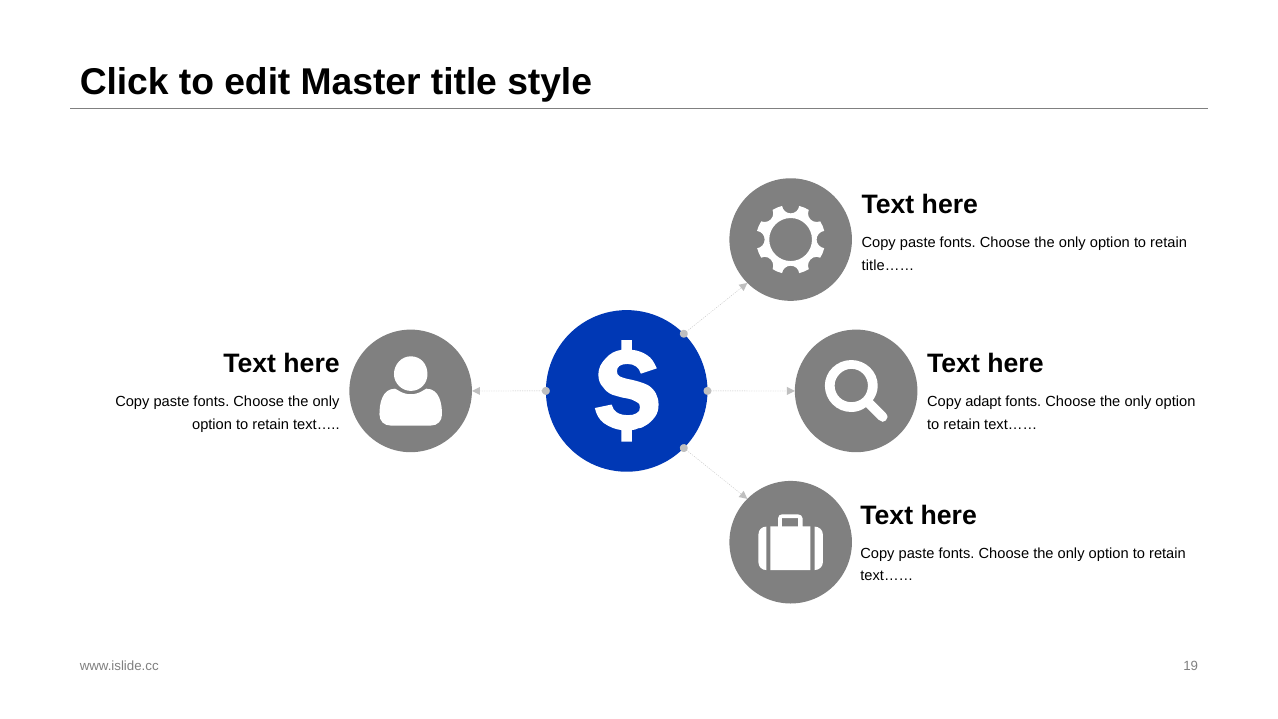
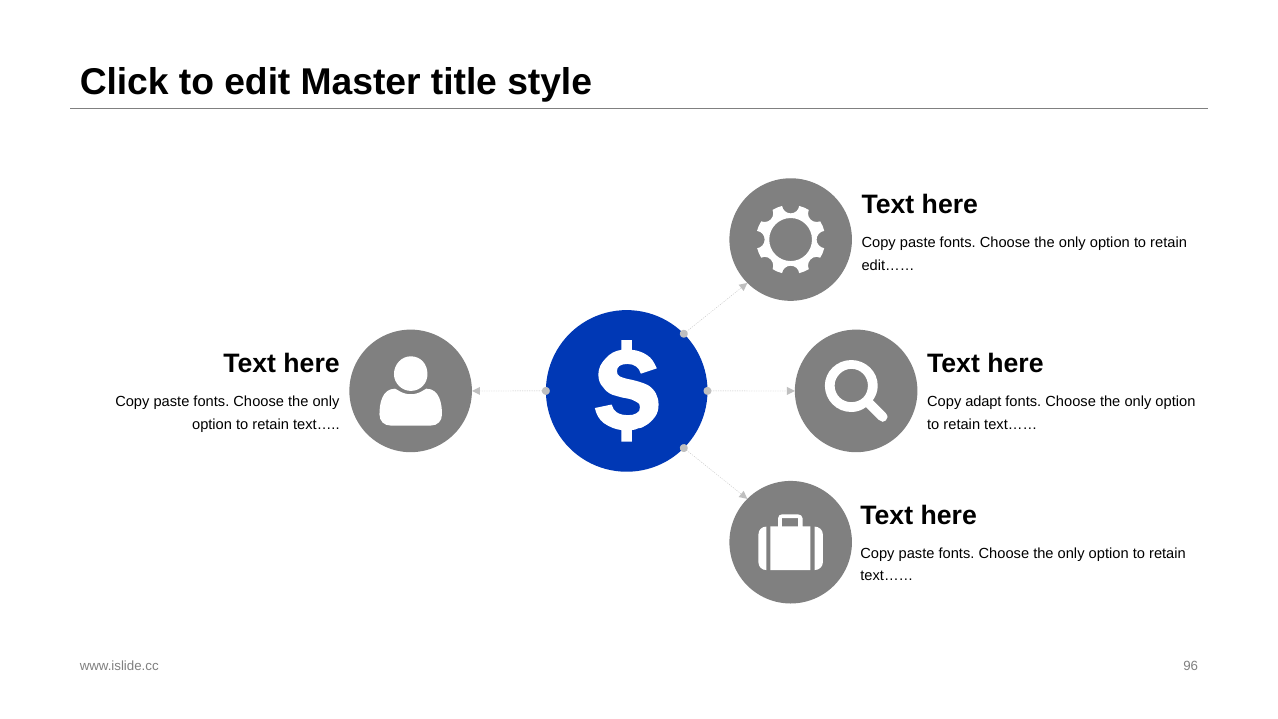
title……: title…… -> edit……
19: 19 -> 96
